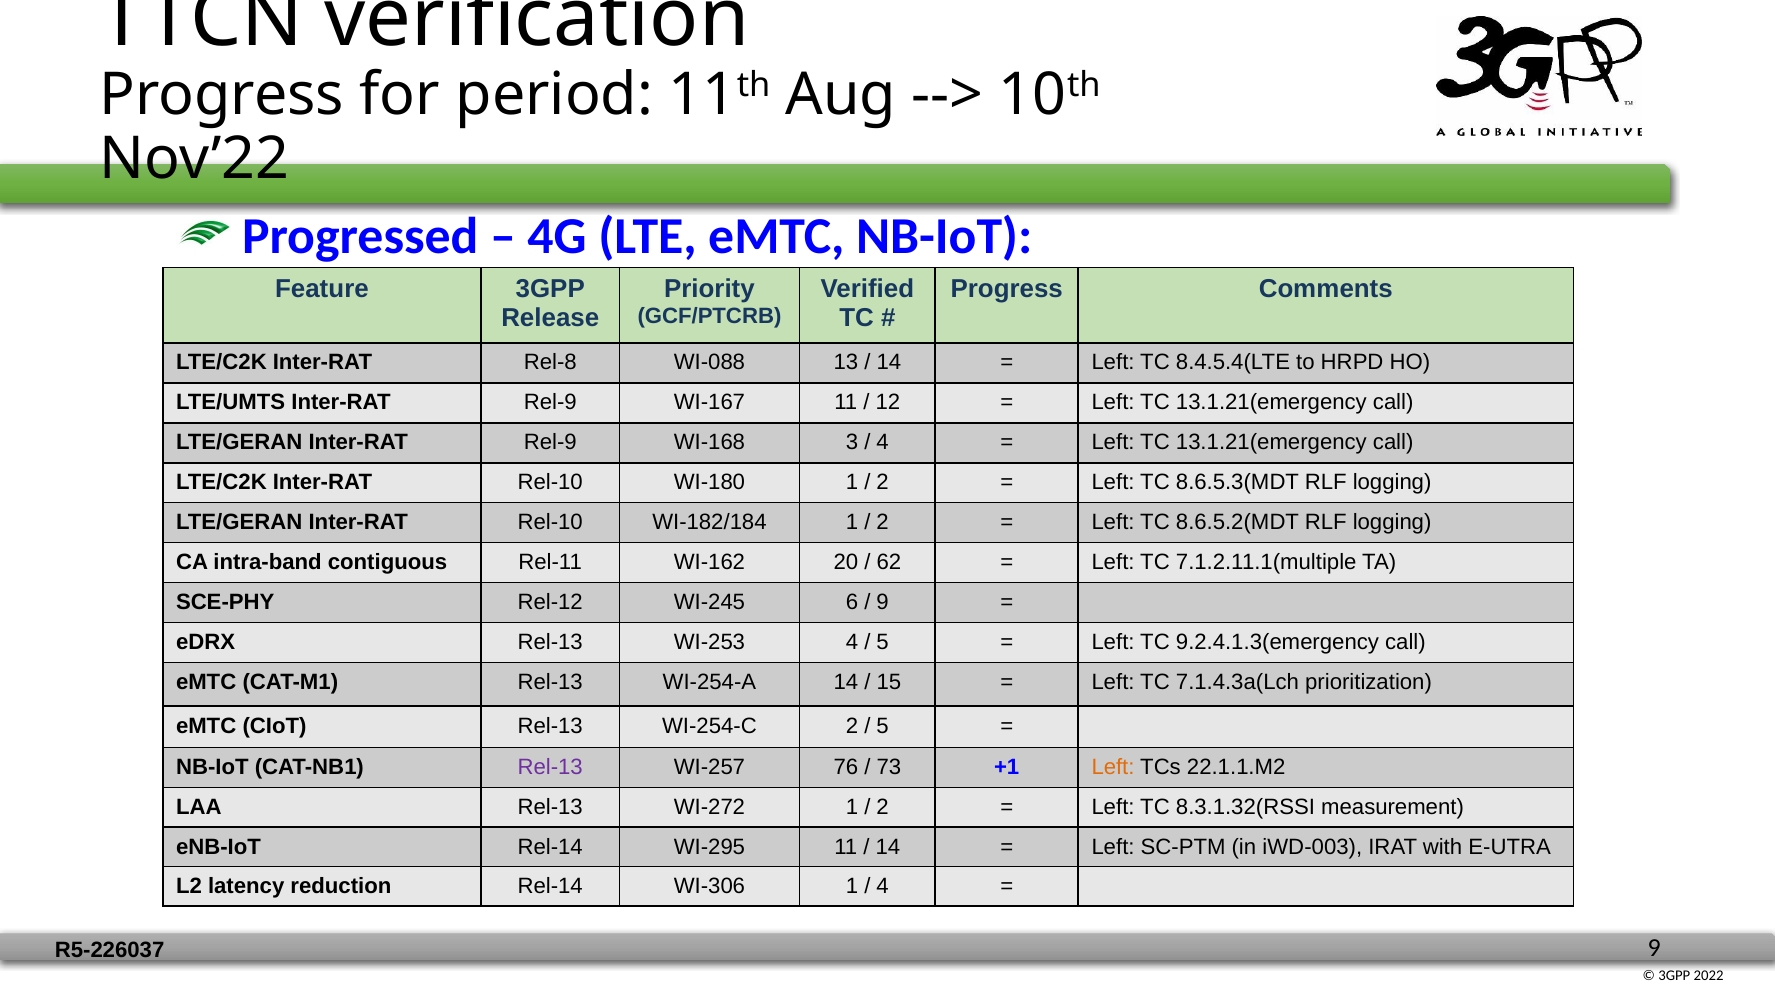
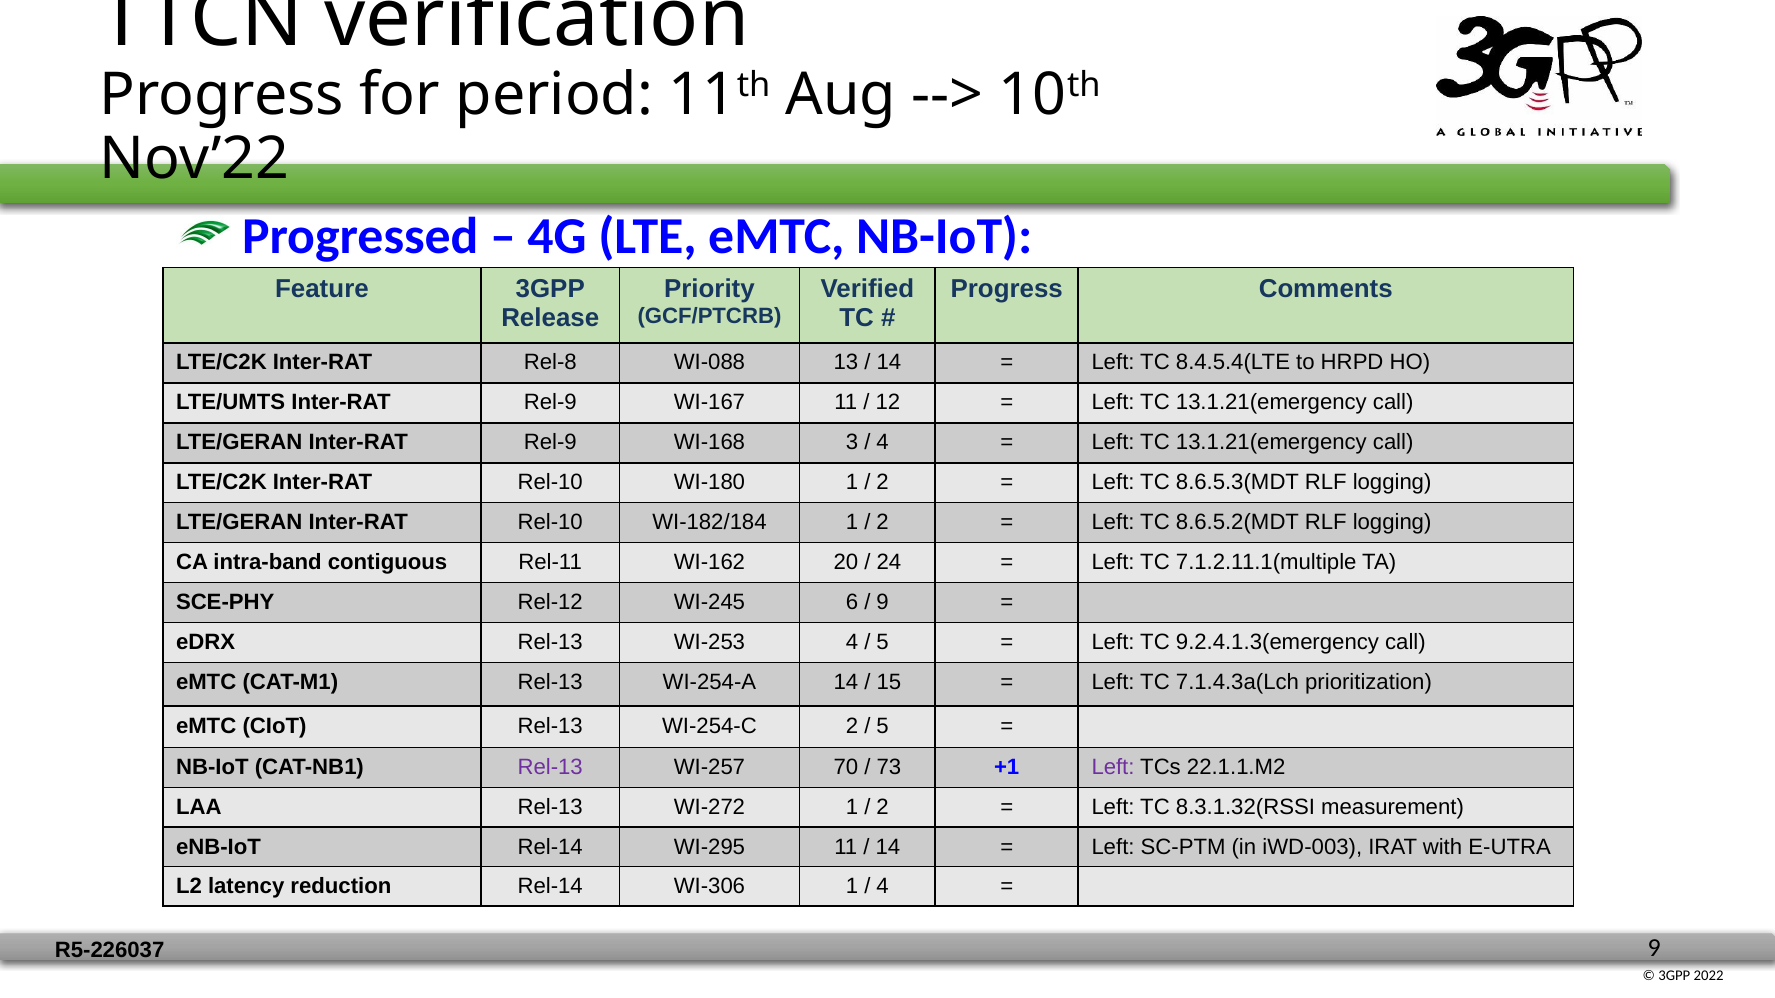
62: 62 -> 24
76: 76 -> 70
Left at (1113, 767) colour: orange -> purple
